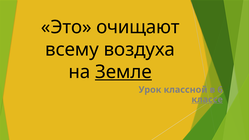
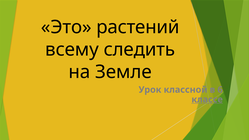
очищают: очищают -> растений
воздуха: воздуха -> следить
Земле underline: present -> none
